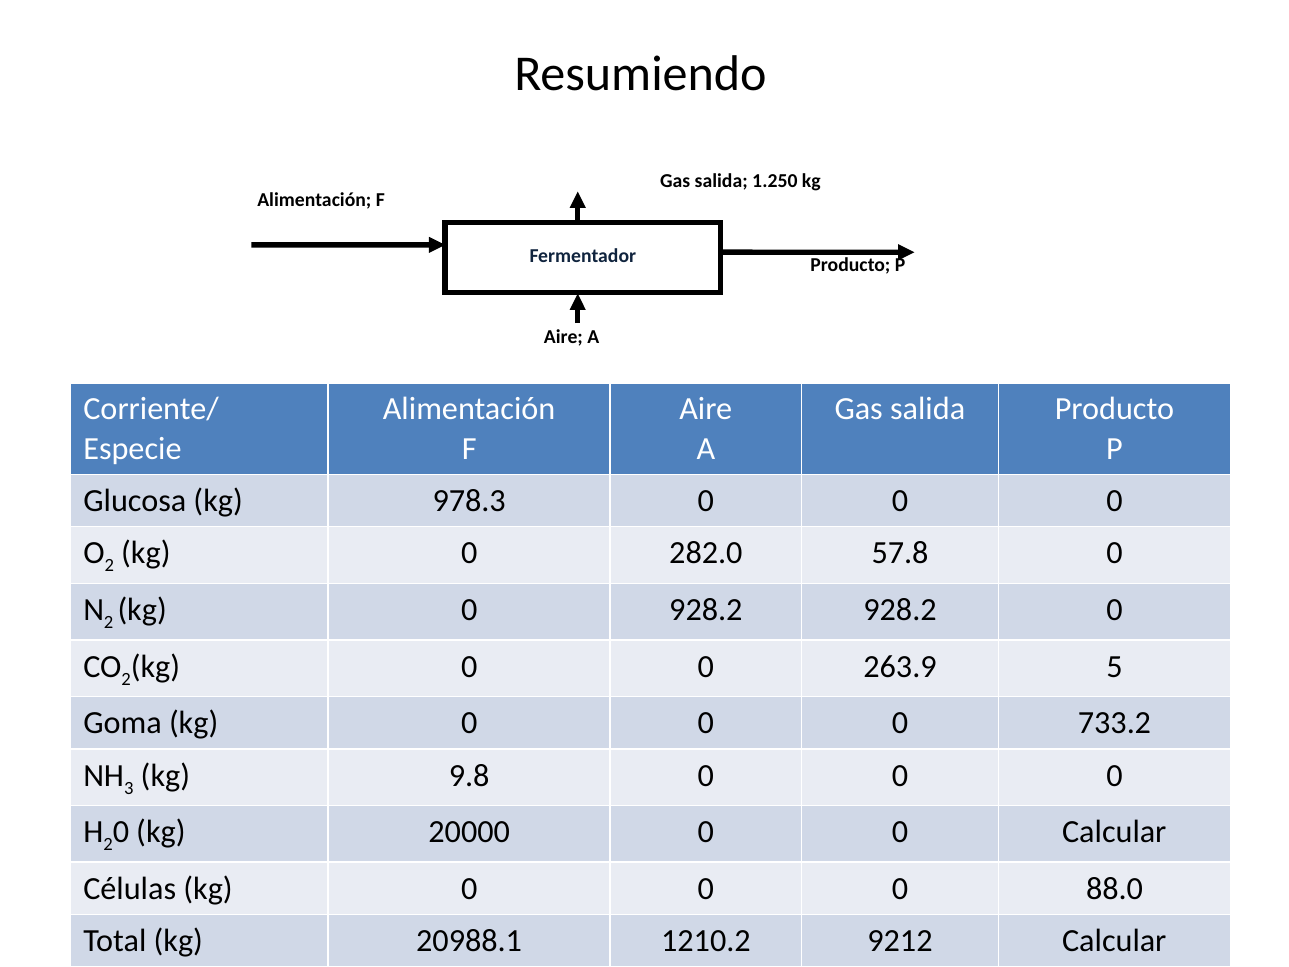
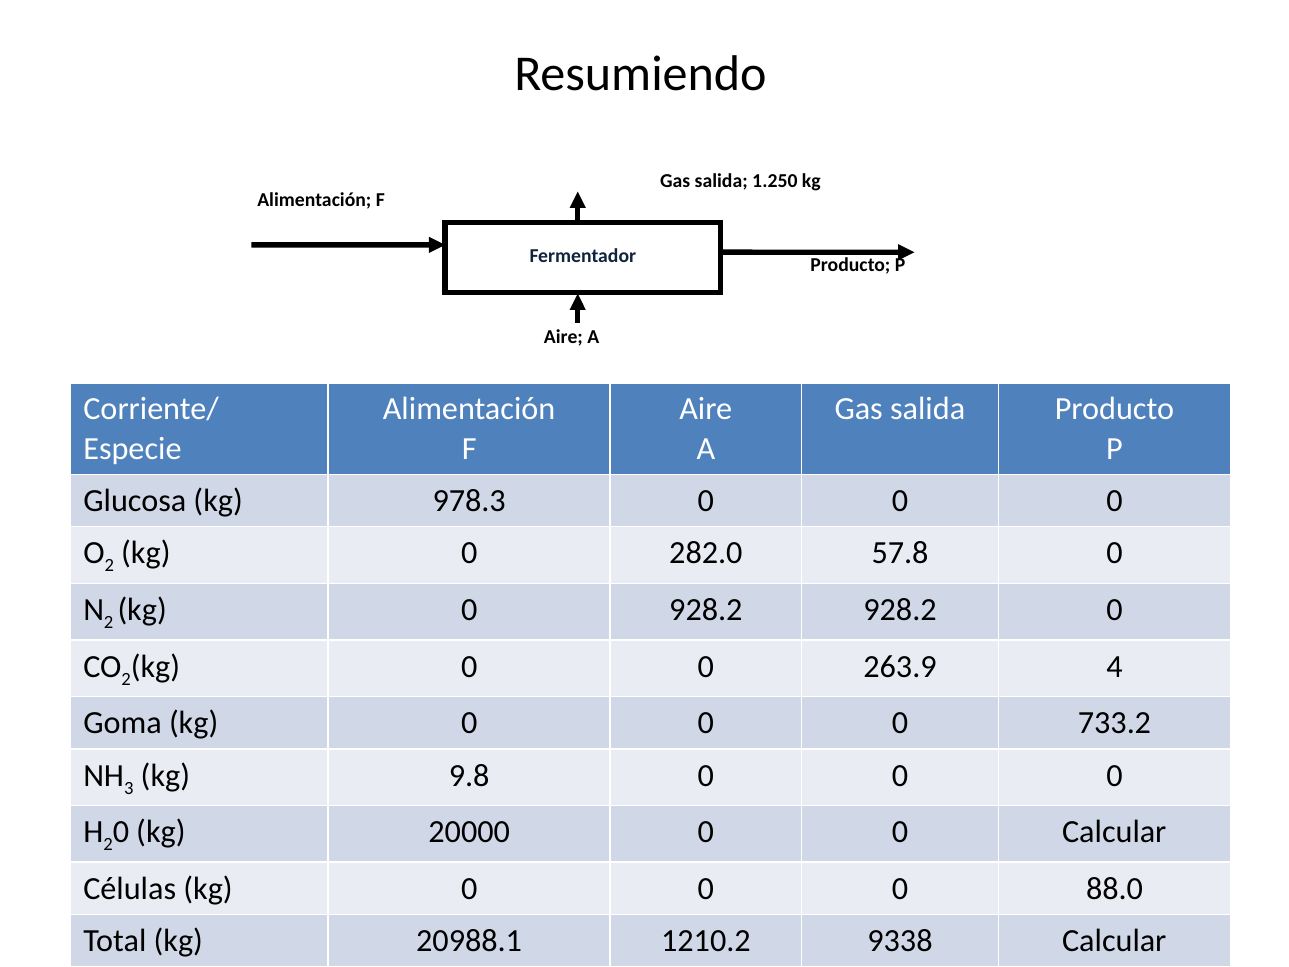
5: 5 -> 4
9212: 9212 -> 9338
